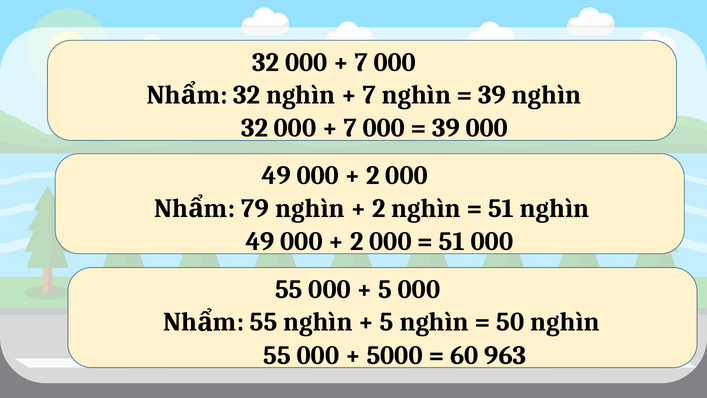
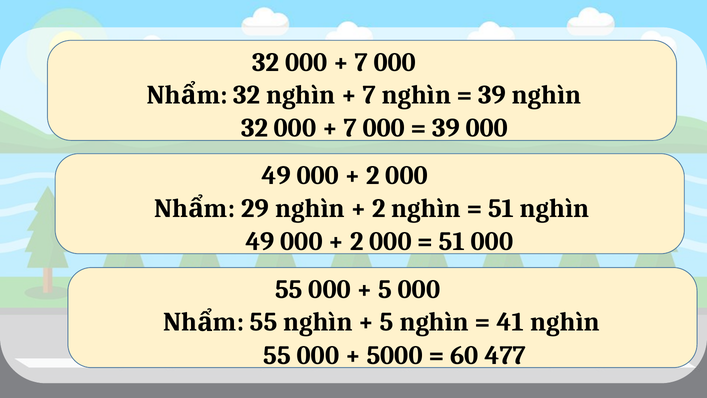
79: 79 -> 29
50: 50 -> 41
963: 963 -> 477
